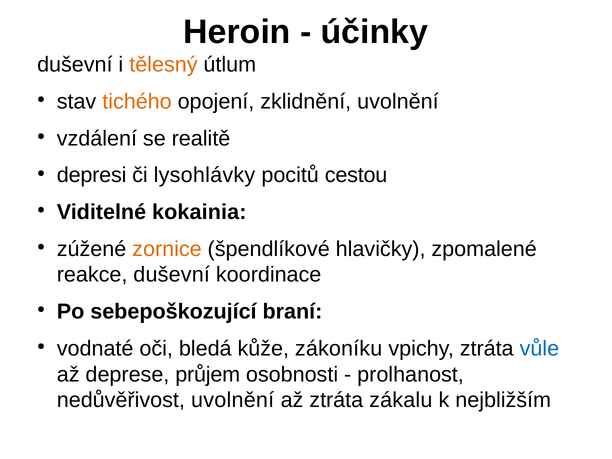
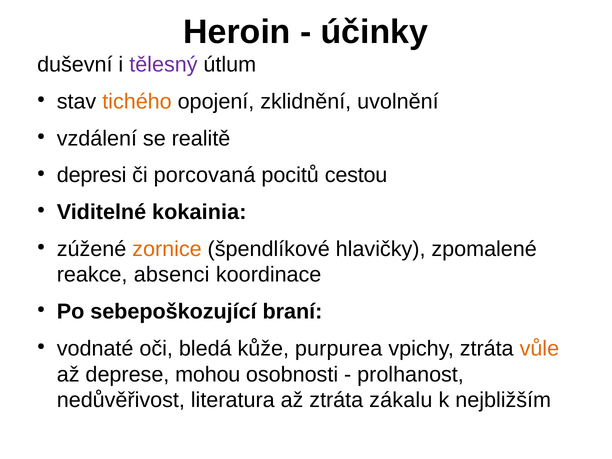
tělesný colour: orange -> purple
lysohlávky: lysohlávky -> porcovaná
reakce duševní: duševní -> absenci
zákoníku: zákoníku -> purpurea
vůle colour: blue -> orange
průjem: průjem -> mohou
nedůvěřivost uvolnění: uvolnění -> literatura
